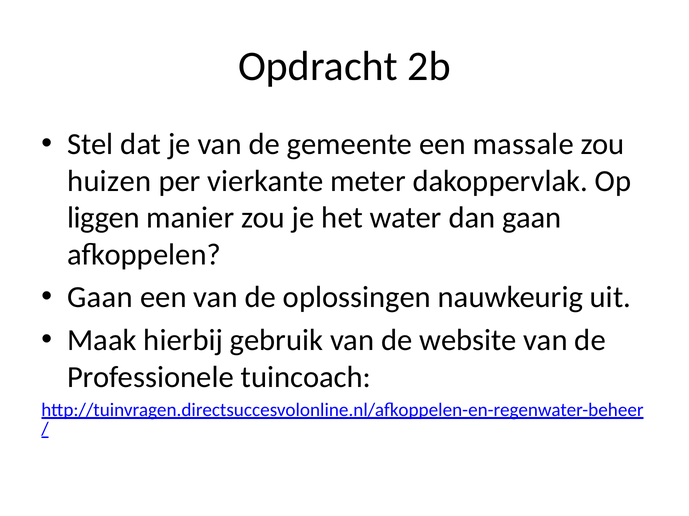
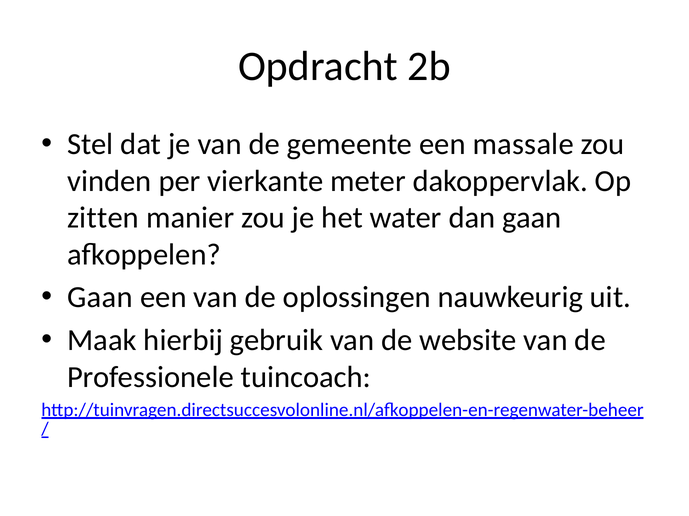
huizen: huizen -> vinden
liggen: liggen -> zitten
